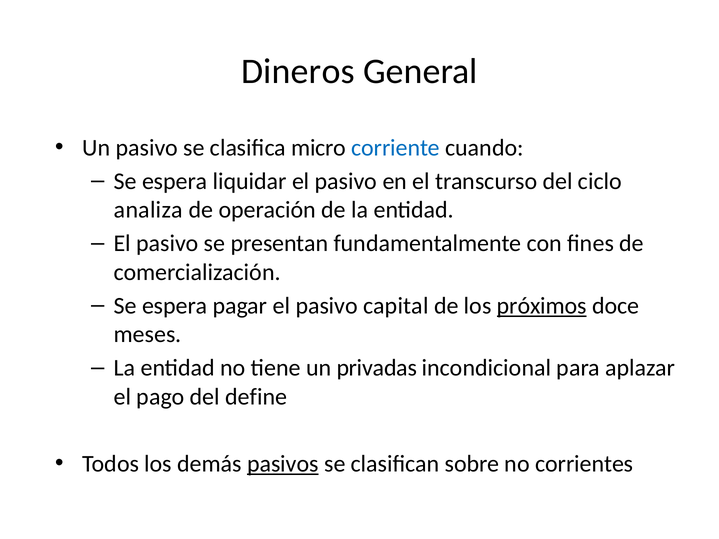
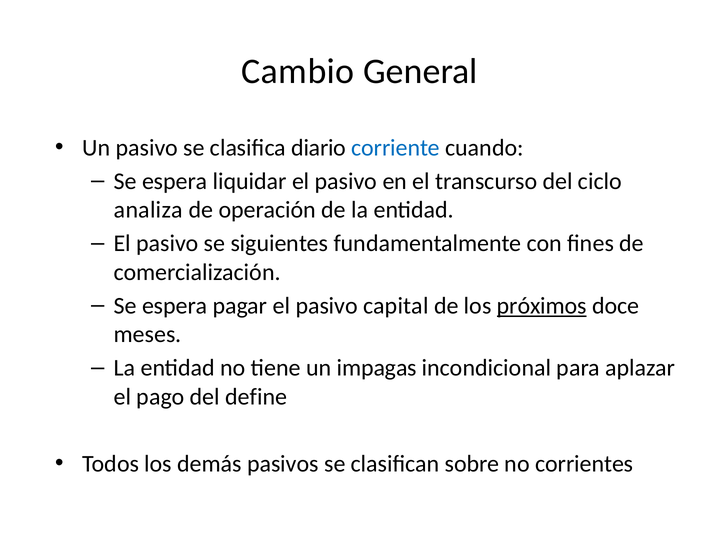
Dineros: Dineros -> Cambio
micro: micro -> diario
presentan: presentan -> siguientes
privadas: privadas -> impagas
pasivos underline: present -> none
